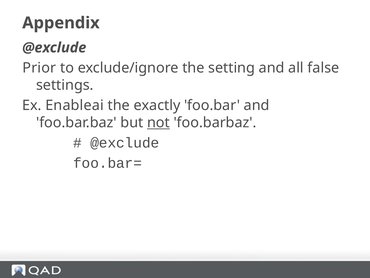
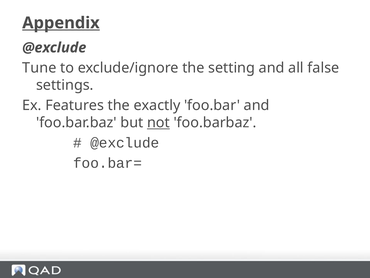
Appendix underline: none -> present
Prior: Prior -> Tune
Enableai: Enableai -> Features
